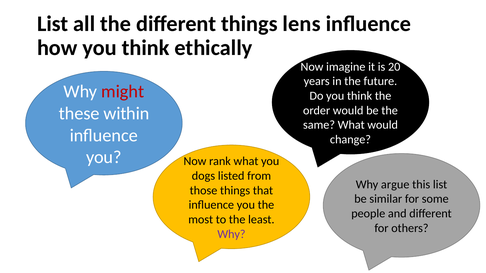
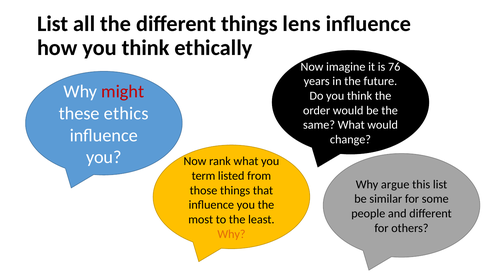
20: 20 -> 76
within: within -> ethics
dogs: dogs -> term
Why at (231, 234) colour: purple -> orange
